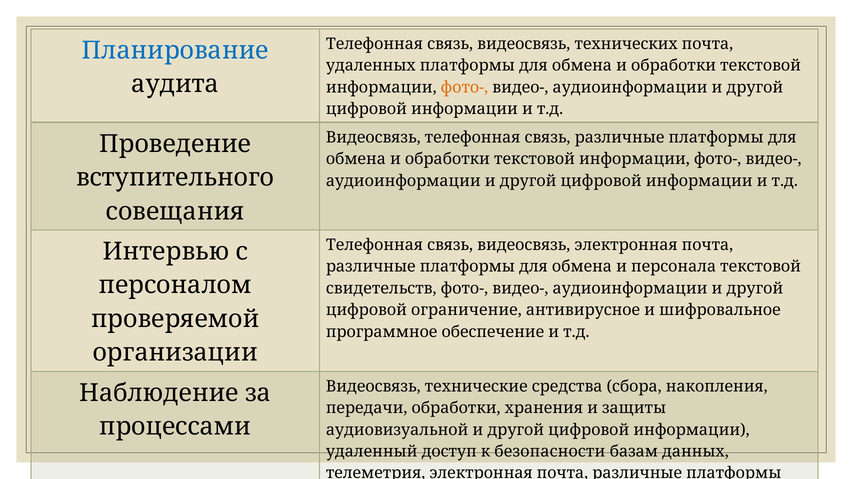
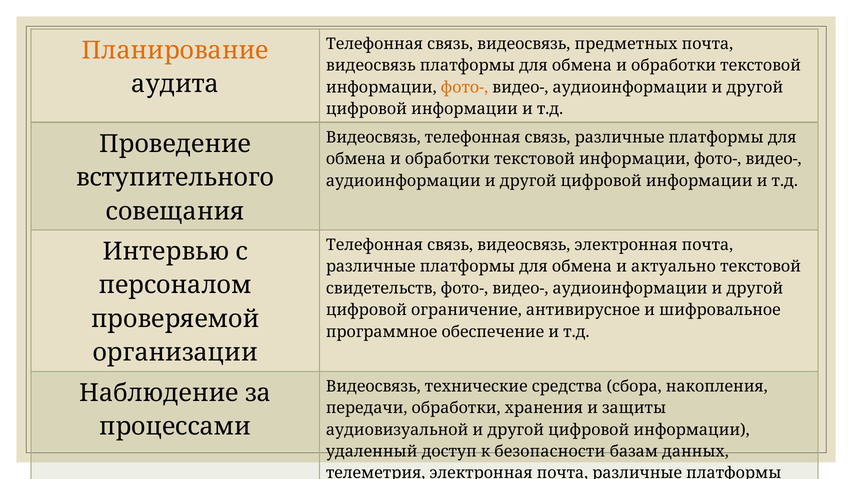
технических: технических -> предметных
Планирование colour: blue -> orange
удаленных at (371, 66): удаленных -> видеосвязь
персонала: персонала -> актуально
